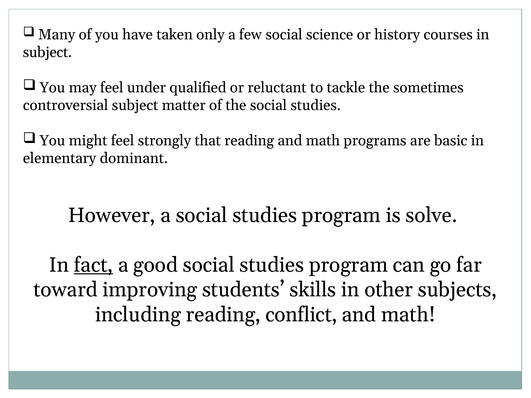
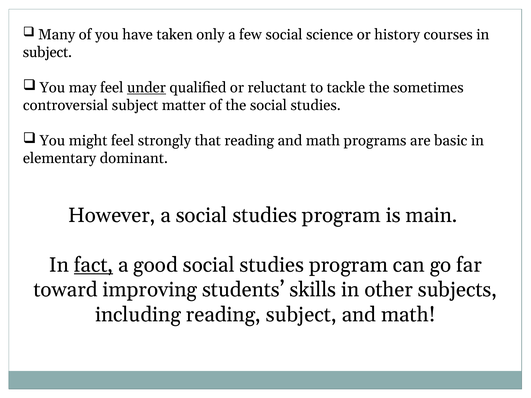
under underline: none -> present
solve: solve -> main
reading conflict: conflict -> subject
